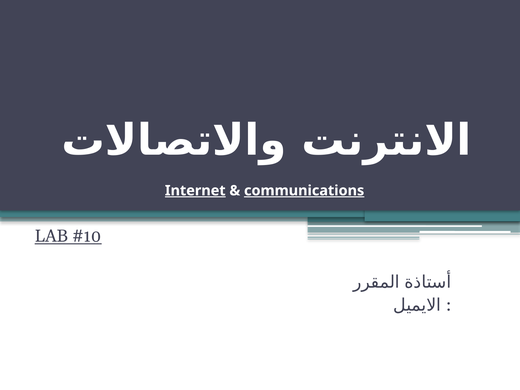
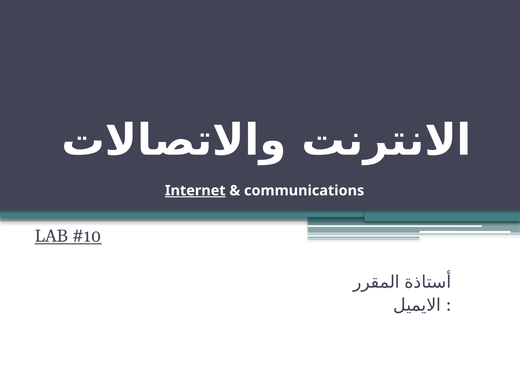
communications underline: present -> none
